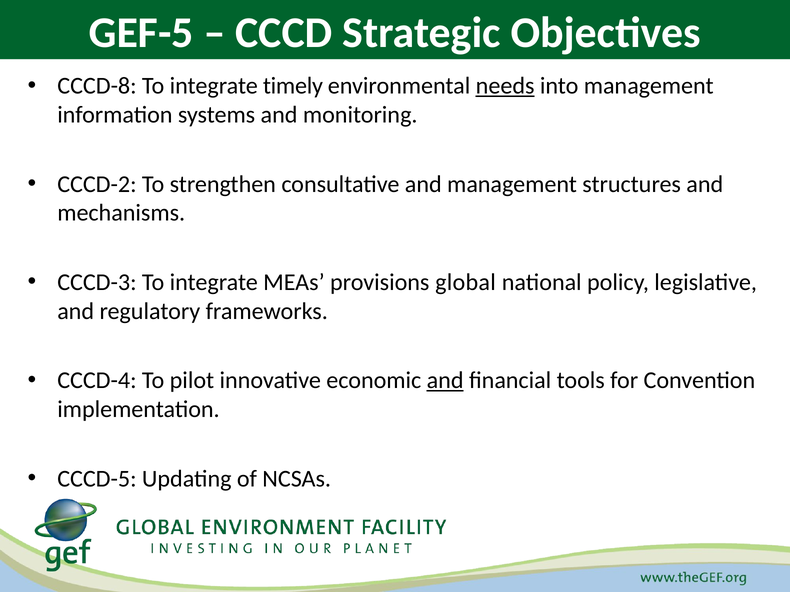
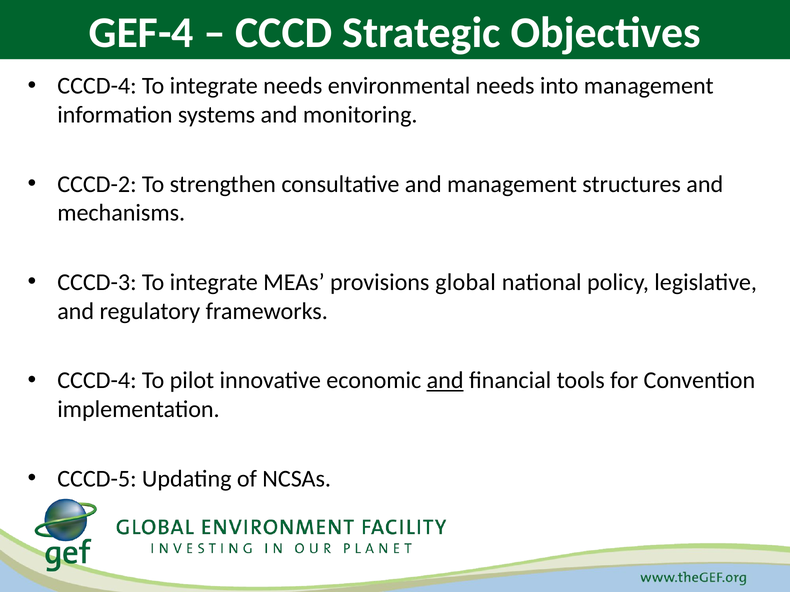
GEF-5: GEF-5 -> GEF-4
CCCD-8 at (97, 86): CCCD-8 -> CCCD-4
integrate timely: timely -> needs
needs at (505, 86) underline: present -> none
